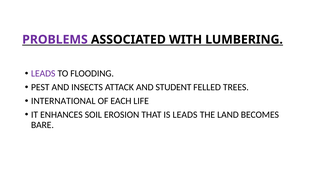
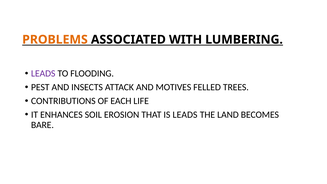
PROBLEMS colour: purple -> orange
STUDENT: STUDENT -> MOTIVES
INTERNATIONAL: INTERNATIONAL -> CONTRIBUTIONS
